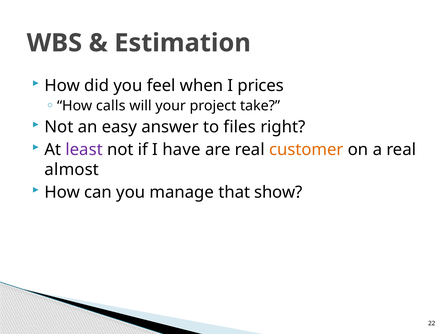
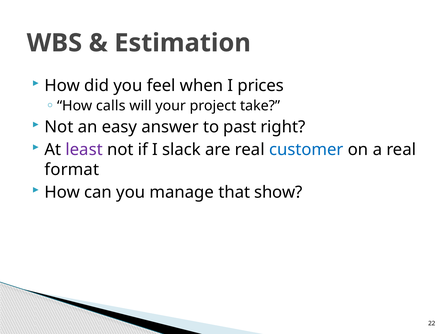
files: files -> past
have: have -> slack
customer colour: orange -> blue
almost: almost -> format
